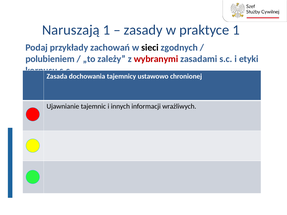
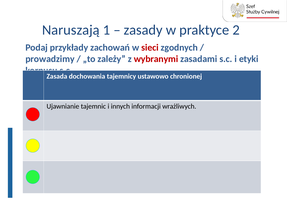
praktyce 1: 1 -> 2
sieci colour: black -> red
polubieniem: polubieniem -> prowadzimy
